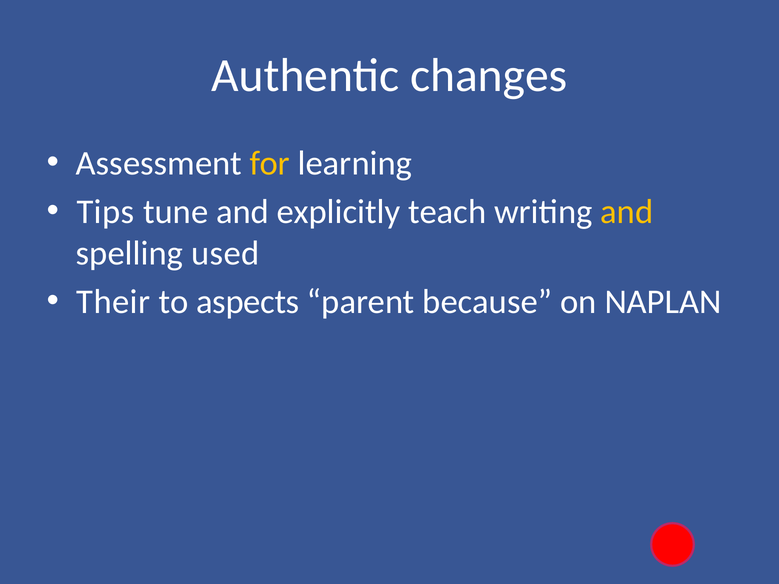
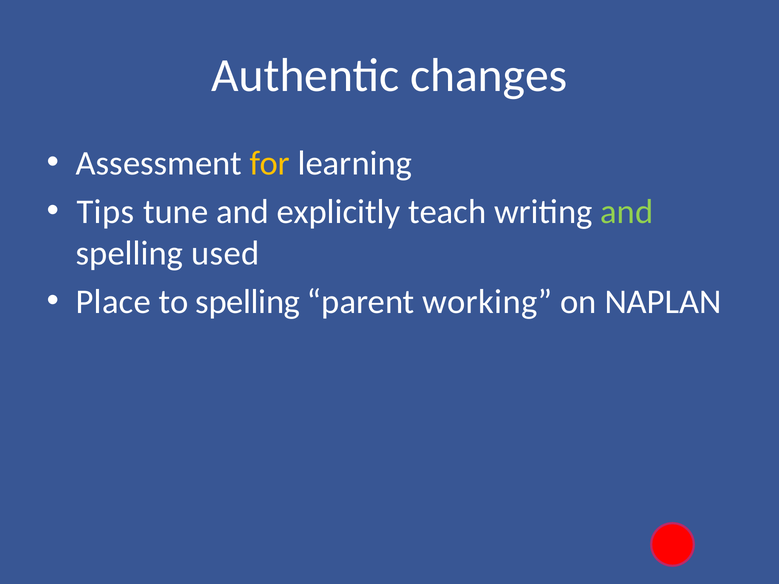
and at (627, 212) colour: yellow -> light green
Their: Their -> Place
to aspects: aspects -> spelling
because: because -> working
